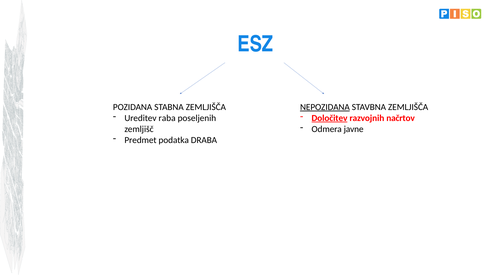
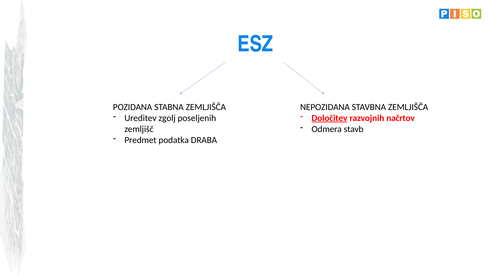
NEPOZIDANA underline: present -> none
raba: raba -> zgolj
javne: javne -> stavb
